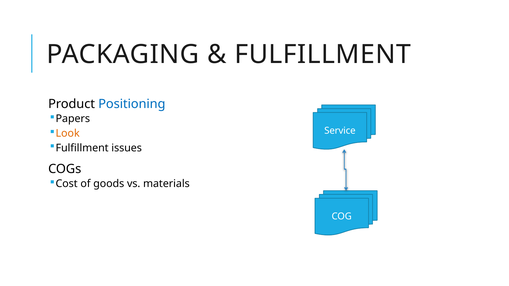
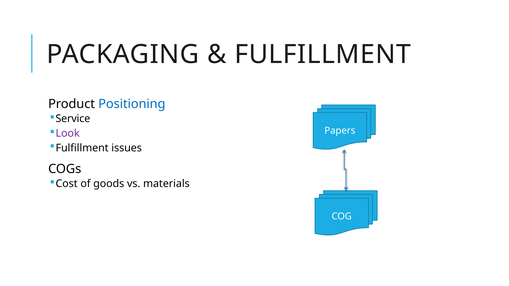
Papers: Papers -> Service
Look colour: orange -> purple
Service: Service -> Papers
